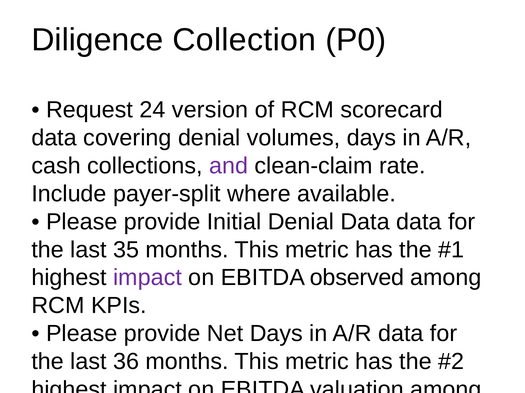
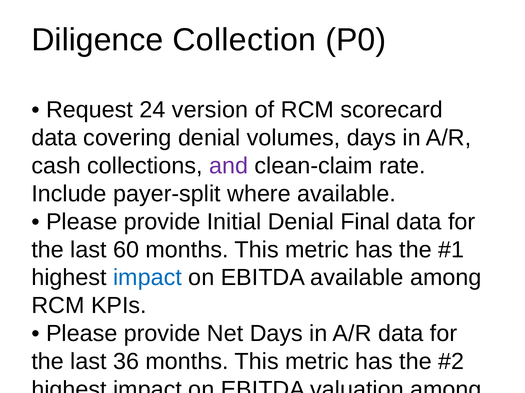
Denial Data: Data -> Final
35: 35 -> 60
impact at (147, 278) colour: purple -> blue
EBITDA observed: observed -> available
